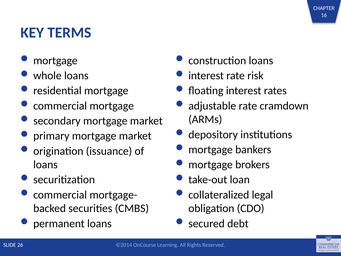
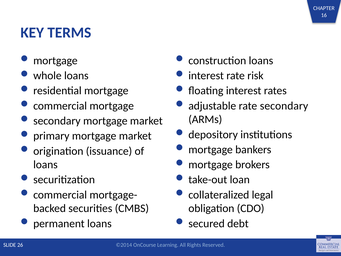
rate cramdown: cramdown -> secondary
